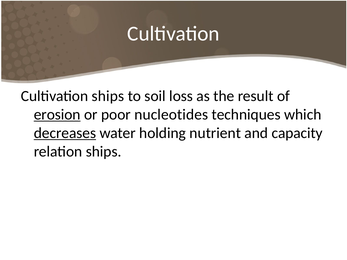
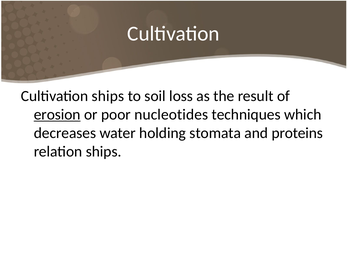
decreases underline: present -> none
nutrient: nutrient -> stomata
capacity: capacity -> proteins
